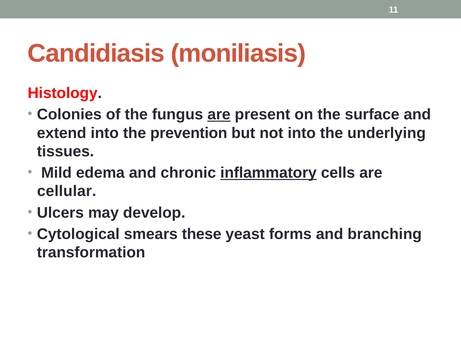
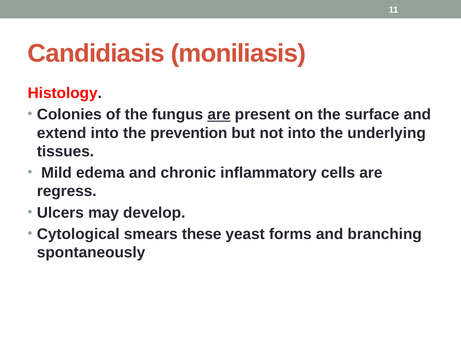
inflammatory underline: present -> none
cellular: cellular -> regress
transformation: transformation -> spontaneously
